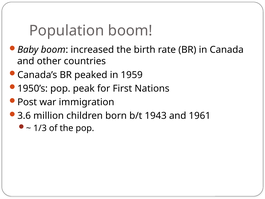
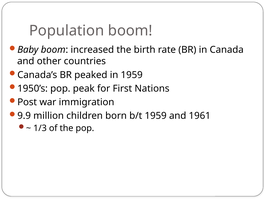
3.6: 3.6 -> 9.9
b/t 1943: 1943 -> 1959
